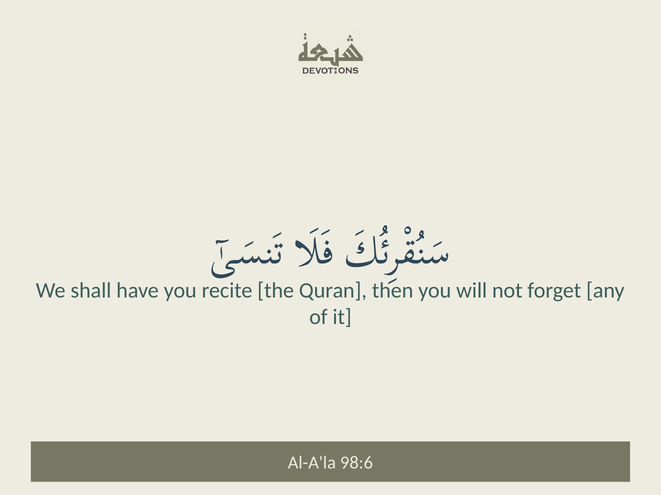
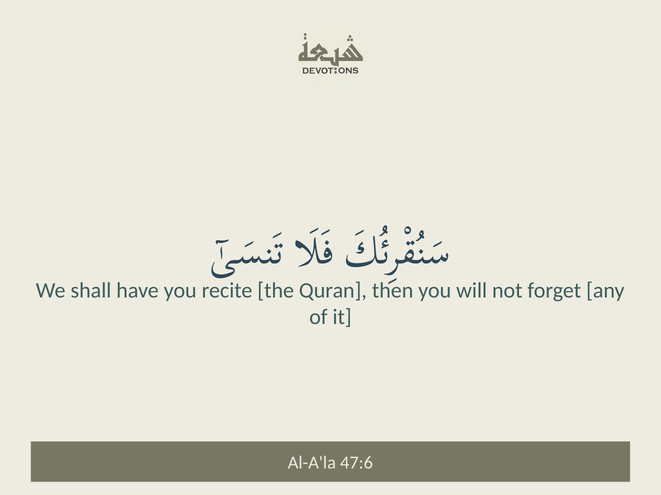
98:6: 98:6 -> 47:6
